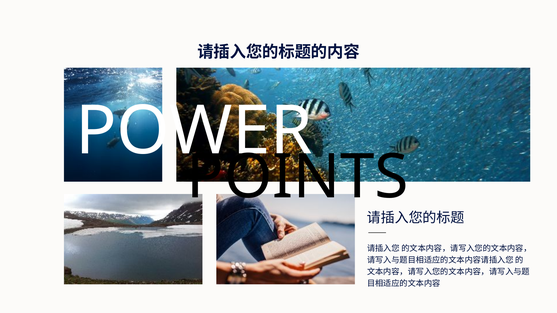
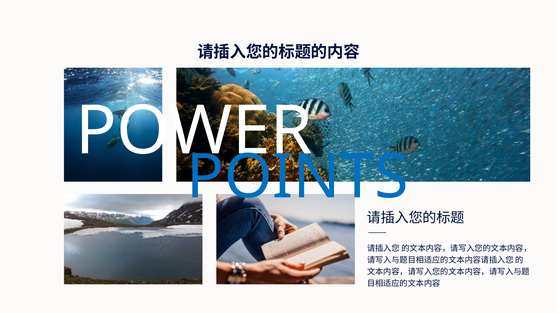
POINTS colour: black -> blue
